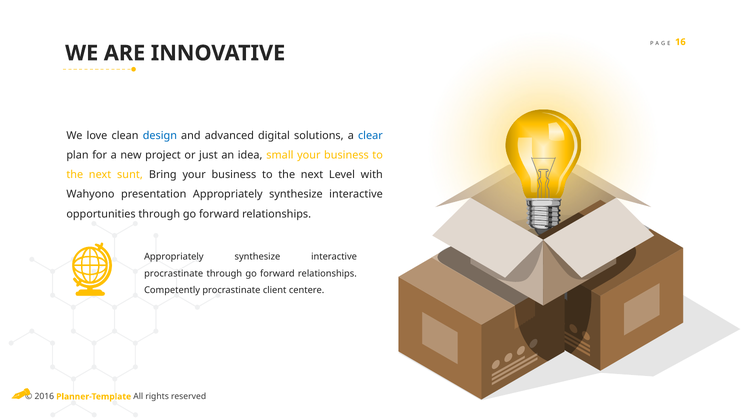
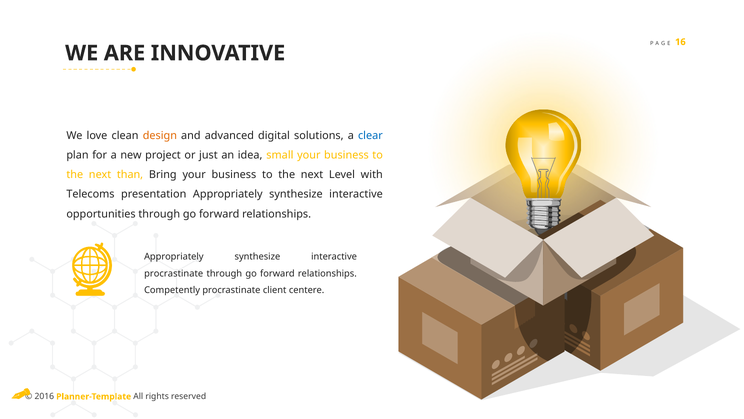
design colour: blue -> orange
sunt: sunt -> than
Wahyono: Wahyono -> Telecoms
